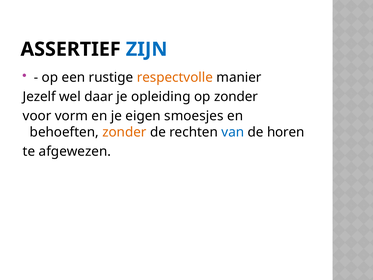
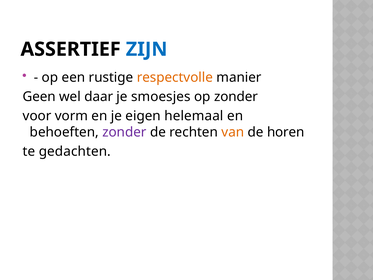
Jezelf: Jezelf -> Geen
opleiding: opleiding -> smoesjes
smoesjes: smoesjes -> helemaal
zonder at (124, 132) colour: orange -> purple
van colour: blue -> orange
afgewezen: afgewezen -> gedachten
